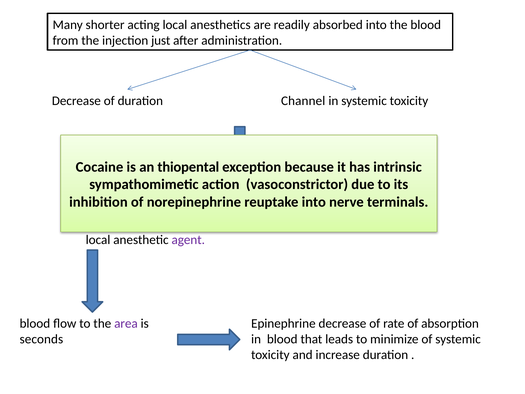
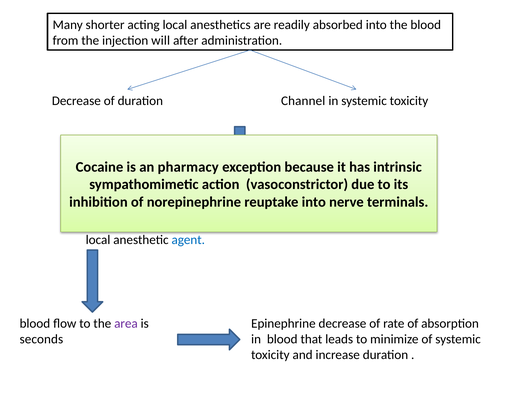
just: just -> will
thiopental: thiopental -> pharmacy
agent colour: purple -> blue
